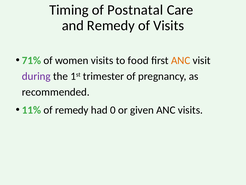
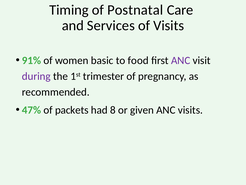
and Remedy: Remedy -> Services
71%: 71% -> 91%
women visits: visits -> basic
ANC at (181, 60) colour: orange -> purple
11%: 11% -> 47%
of remedy: remedy -> packets
0: 0 -> 8
